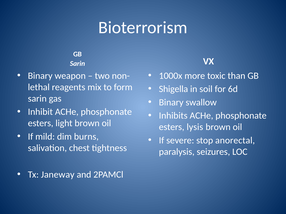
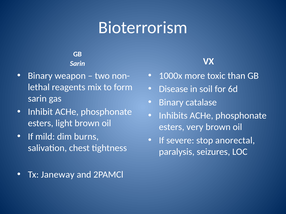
Shigella: Shigella -> Disease
swallow: swallow -> catalase
lysis: lysis -> very
